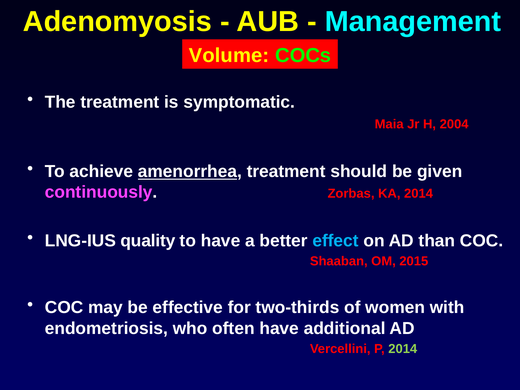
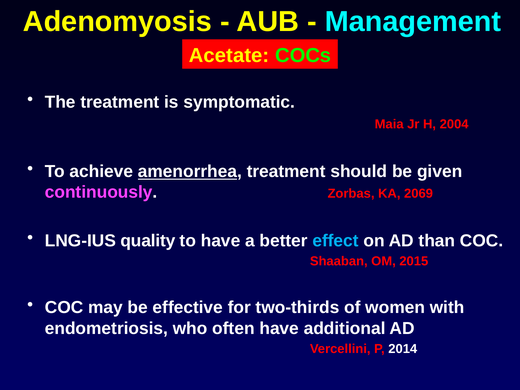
Volume: Volume -> Acetate
KA 2014: 2014 -> 2069
2014 at (403, 349) colour: light green -> white
